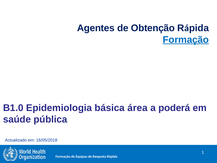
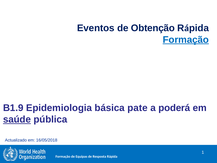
Agentes: Agentes -> Eventos
B1.0: B1.0 -> B1.9
área: área -> pate
saúde underline: none -> present
